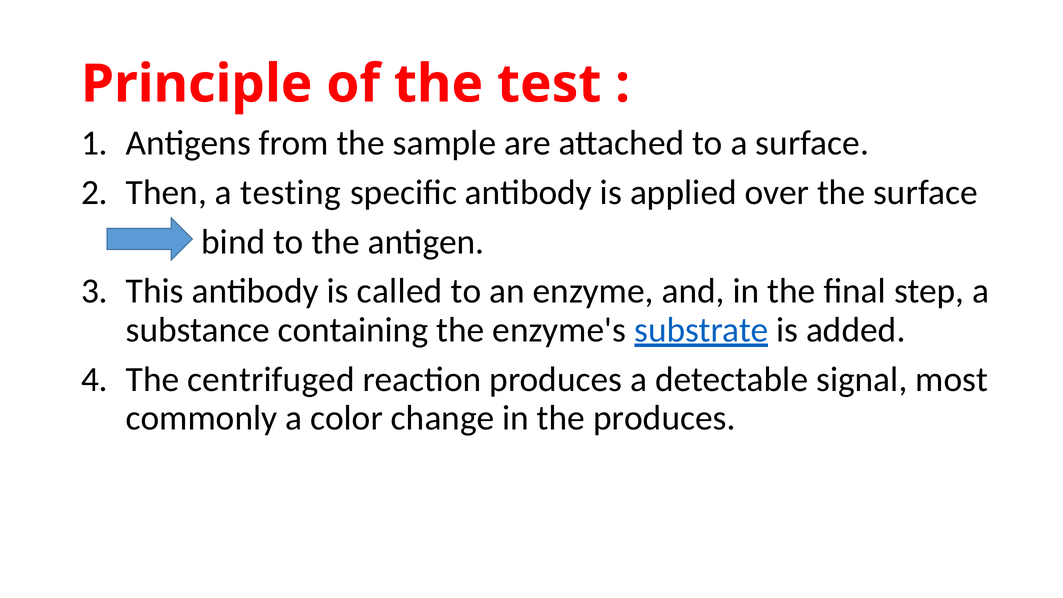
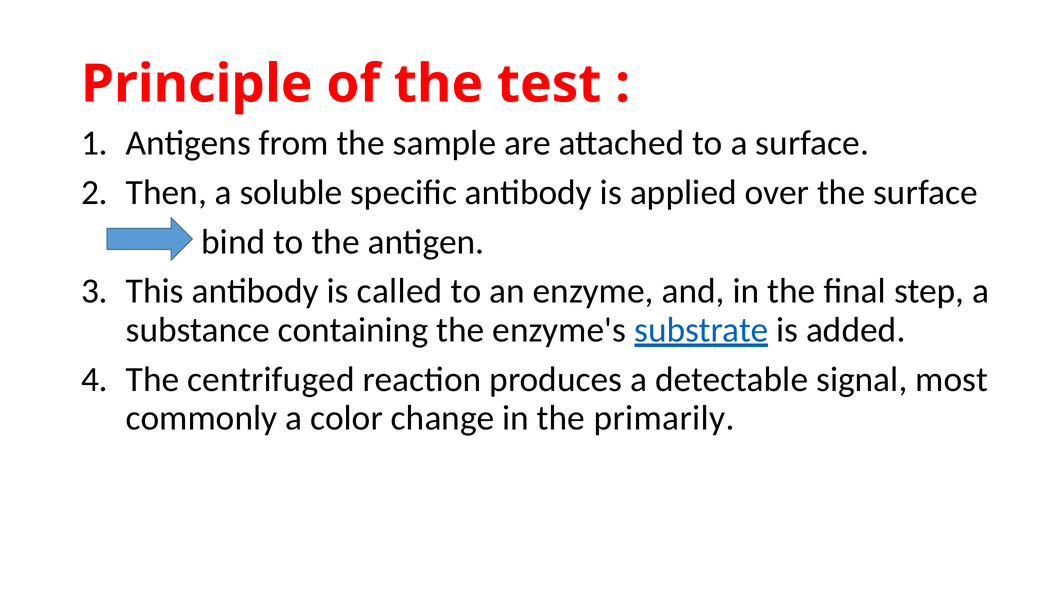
testing: testing -> soluble
the produces: produces -> primarily
